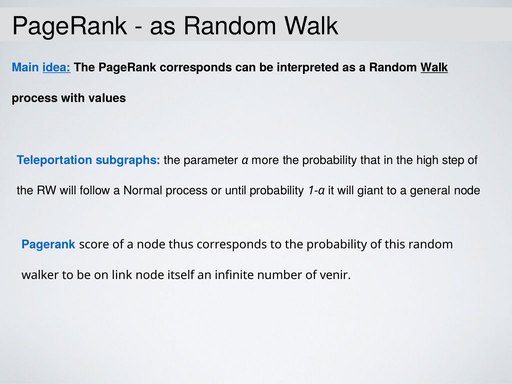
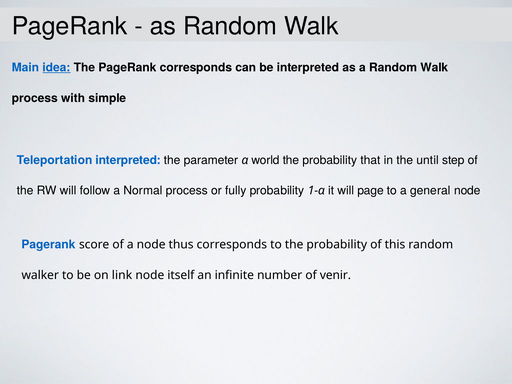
Walk at (434, 68) underline: present -> none
values: values -> simple
Teleportation subgraphs: subgraphs -> interpreted
more: more -> world
high: high -> until
until: until -> fully
giant: giant -> page
